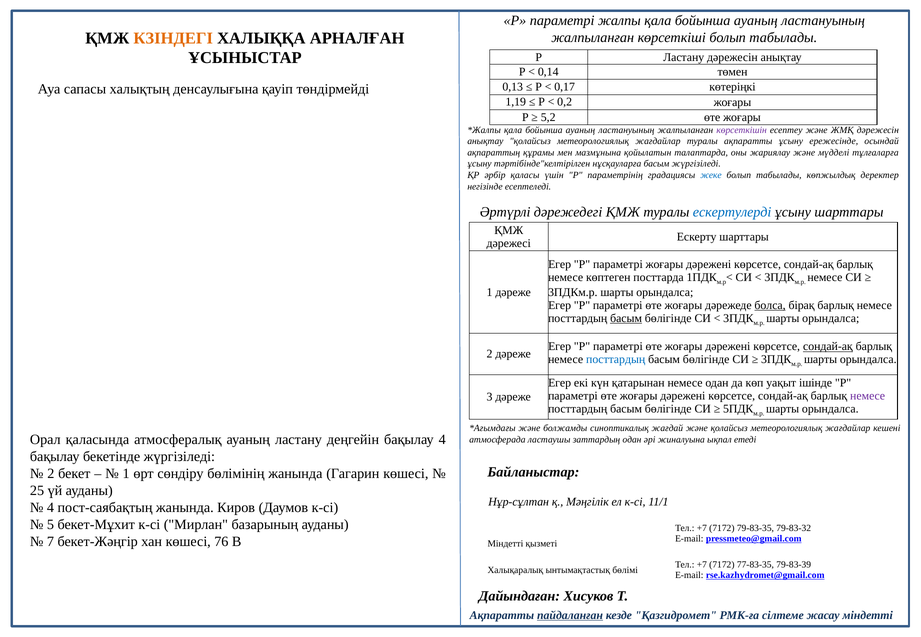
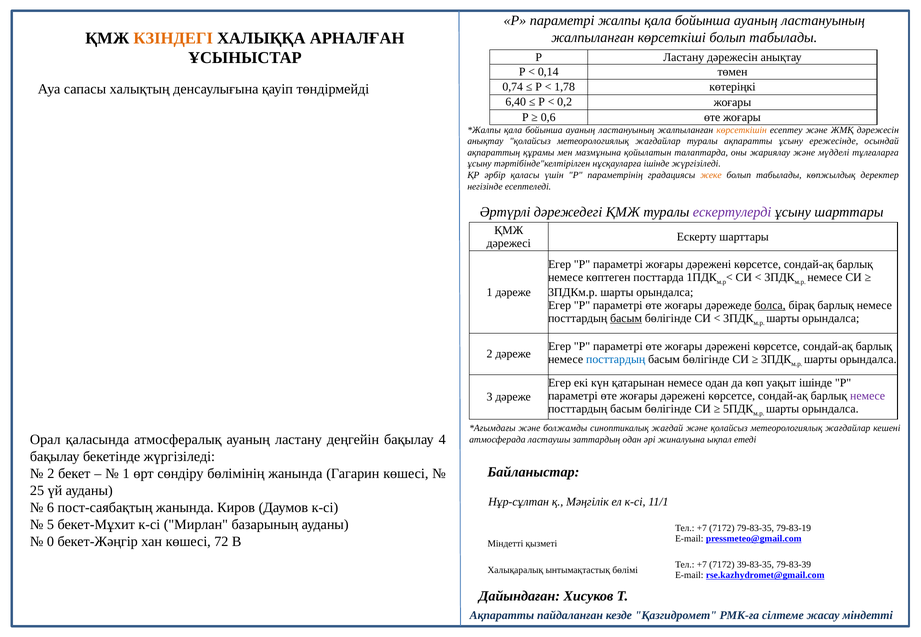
0,13: 0,13 -> 0,74
0,17: 0,17 -> 1,78
1,19: 1,19 -> 6,40
5,2: 5,2 -> 0,6
көрсеткішін colour: purple -> orange
нұсқауларға басым: басым -> ішінде
жеке colour: blue -> orange
ескертулерді colour: blue -> purple
сондай-ақ at (828, 347) underline: present -> none
4 at (50, 508): 4 -> 6
79-83-32: 79-83-32 -> 79-83-19
7: 7 -> 0
76: 76 -> 72
77-83-35: 77-83-35 -> 39-83-35
пайдаланған underline: present -> none
